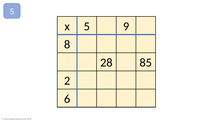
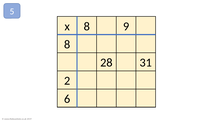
x 5: 5 -> 8
85: 85 -> 31
